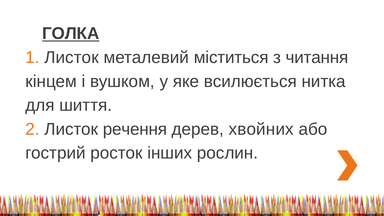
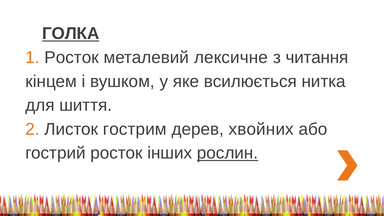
1 Листок: Листок -> Росток
міститься: міститься -> лексичне
речення: речення -> гострим
рослин underline: none -> present
